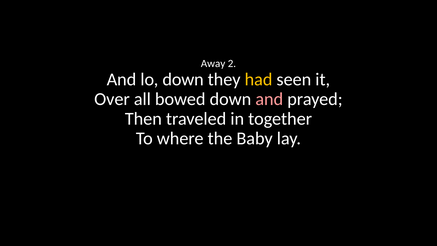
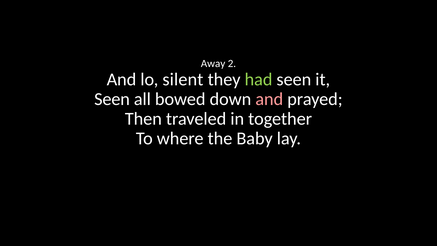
lo down: down -> silent
had colour: yellow -> light green
Over at (112, 99): Over -> Seen
